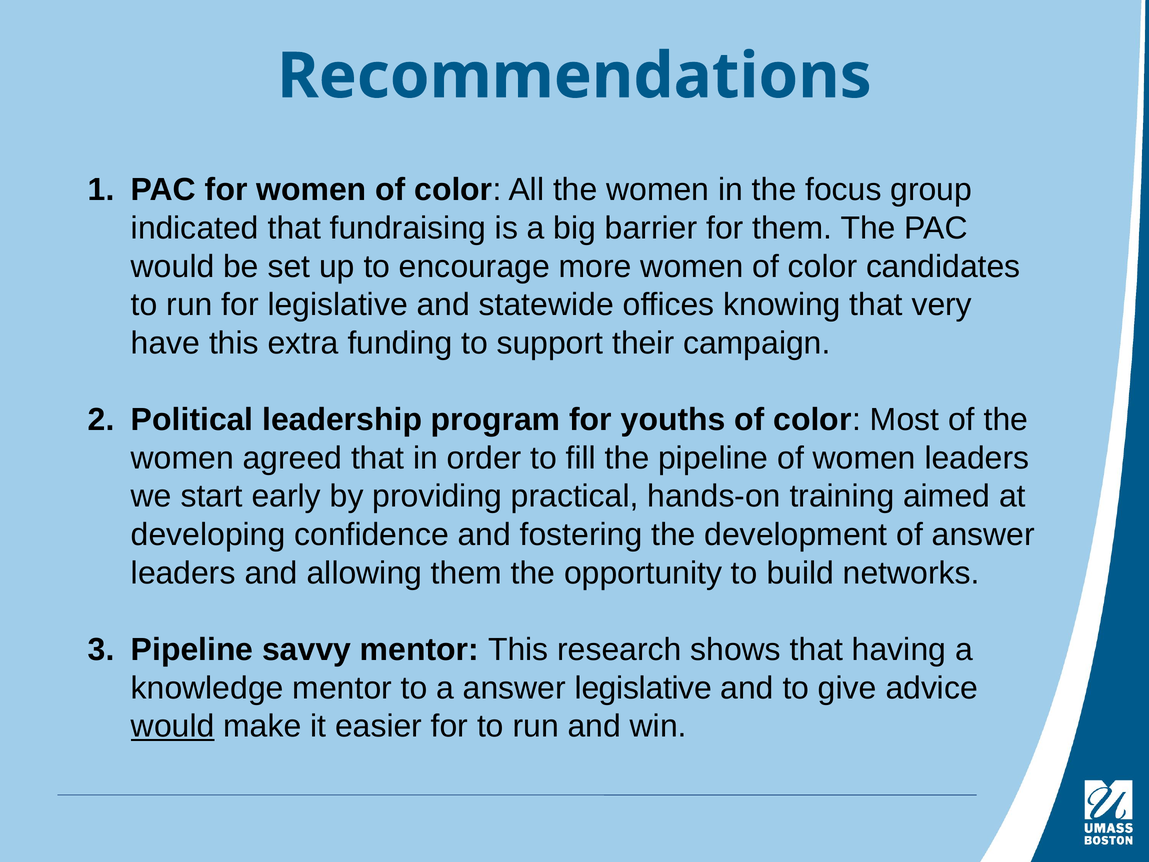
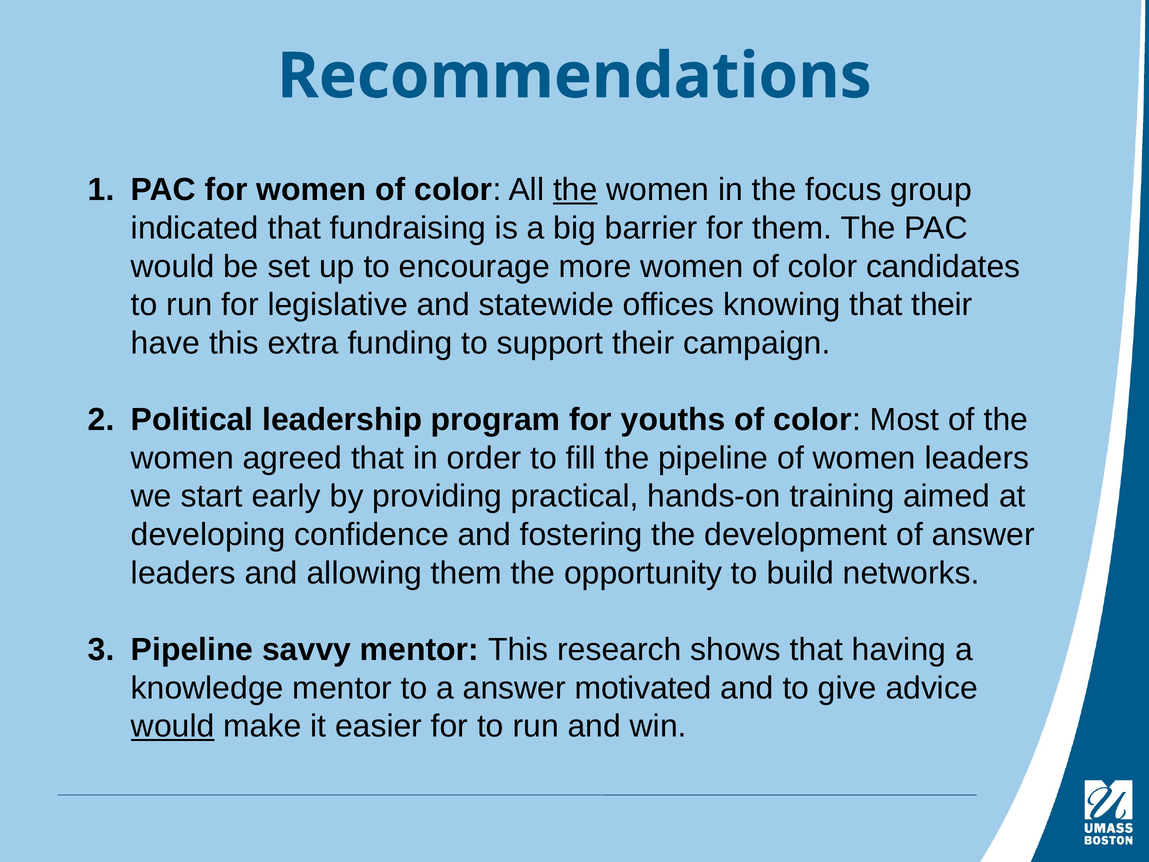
the at (575, 190) underline: none -> present
that very: very -> their
answer legislative: legislative -> motivated
